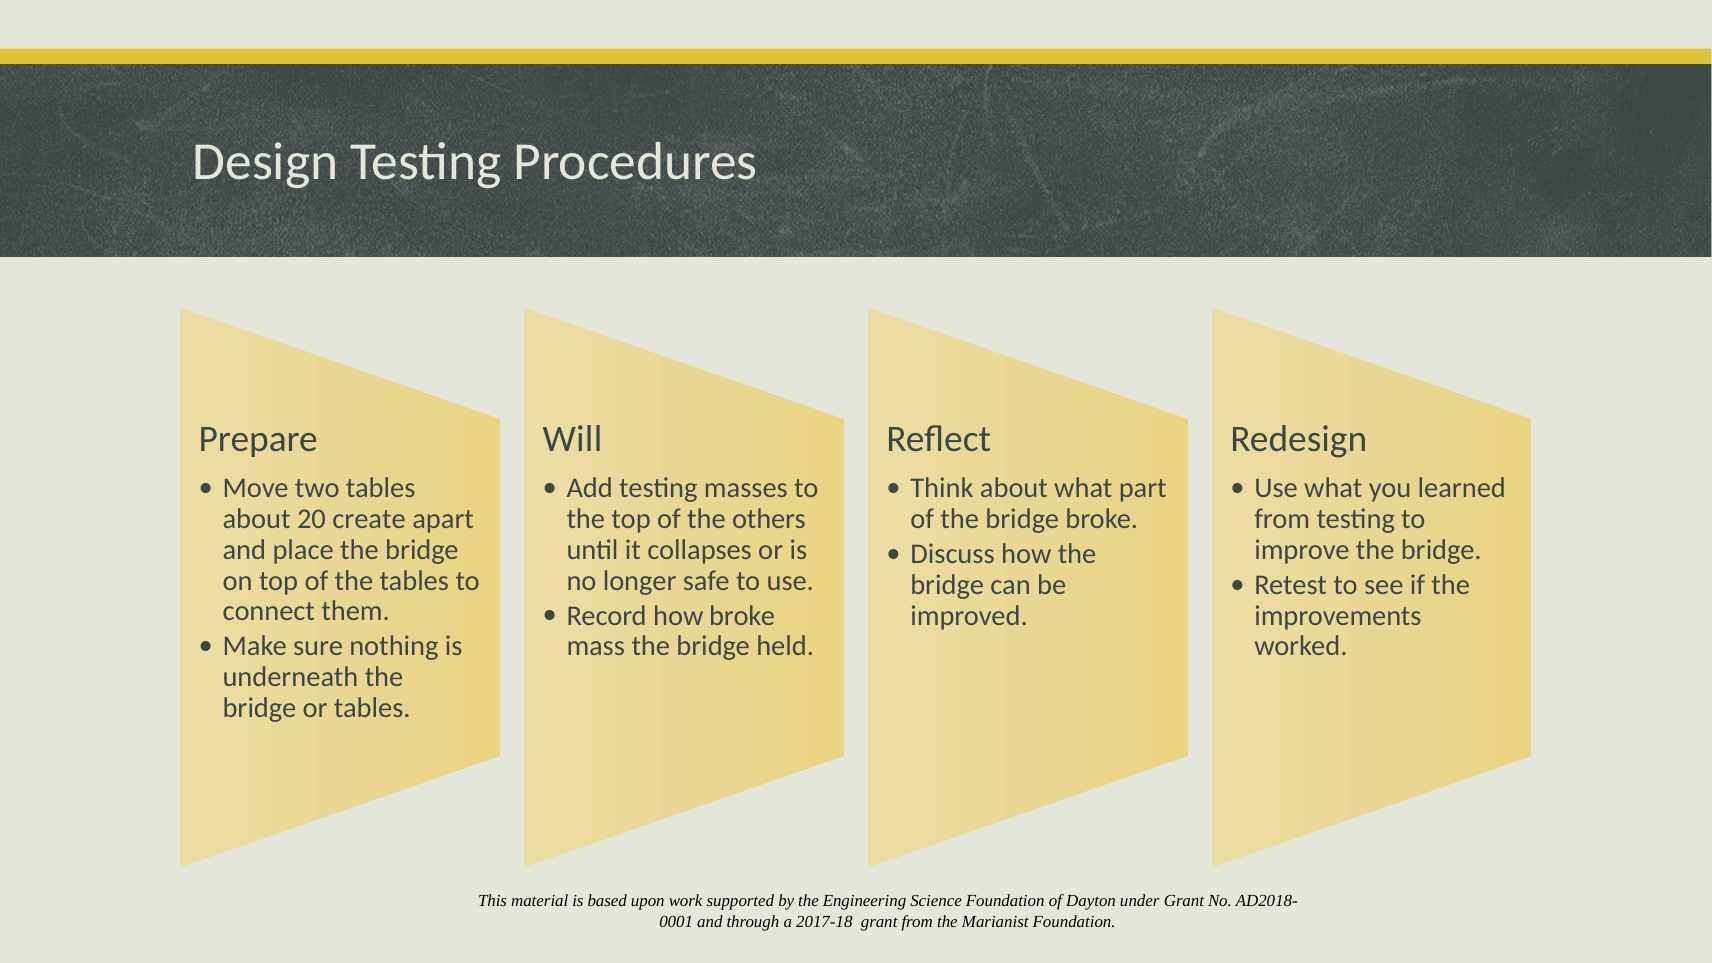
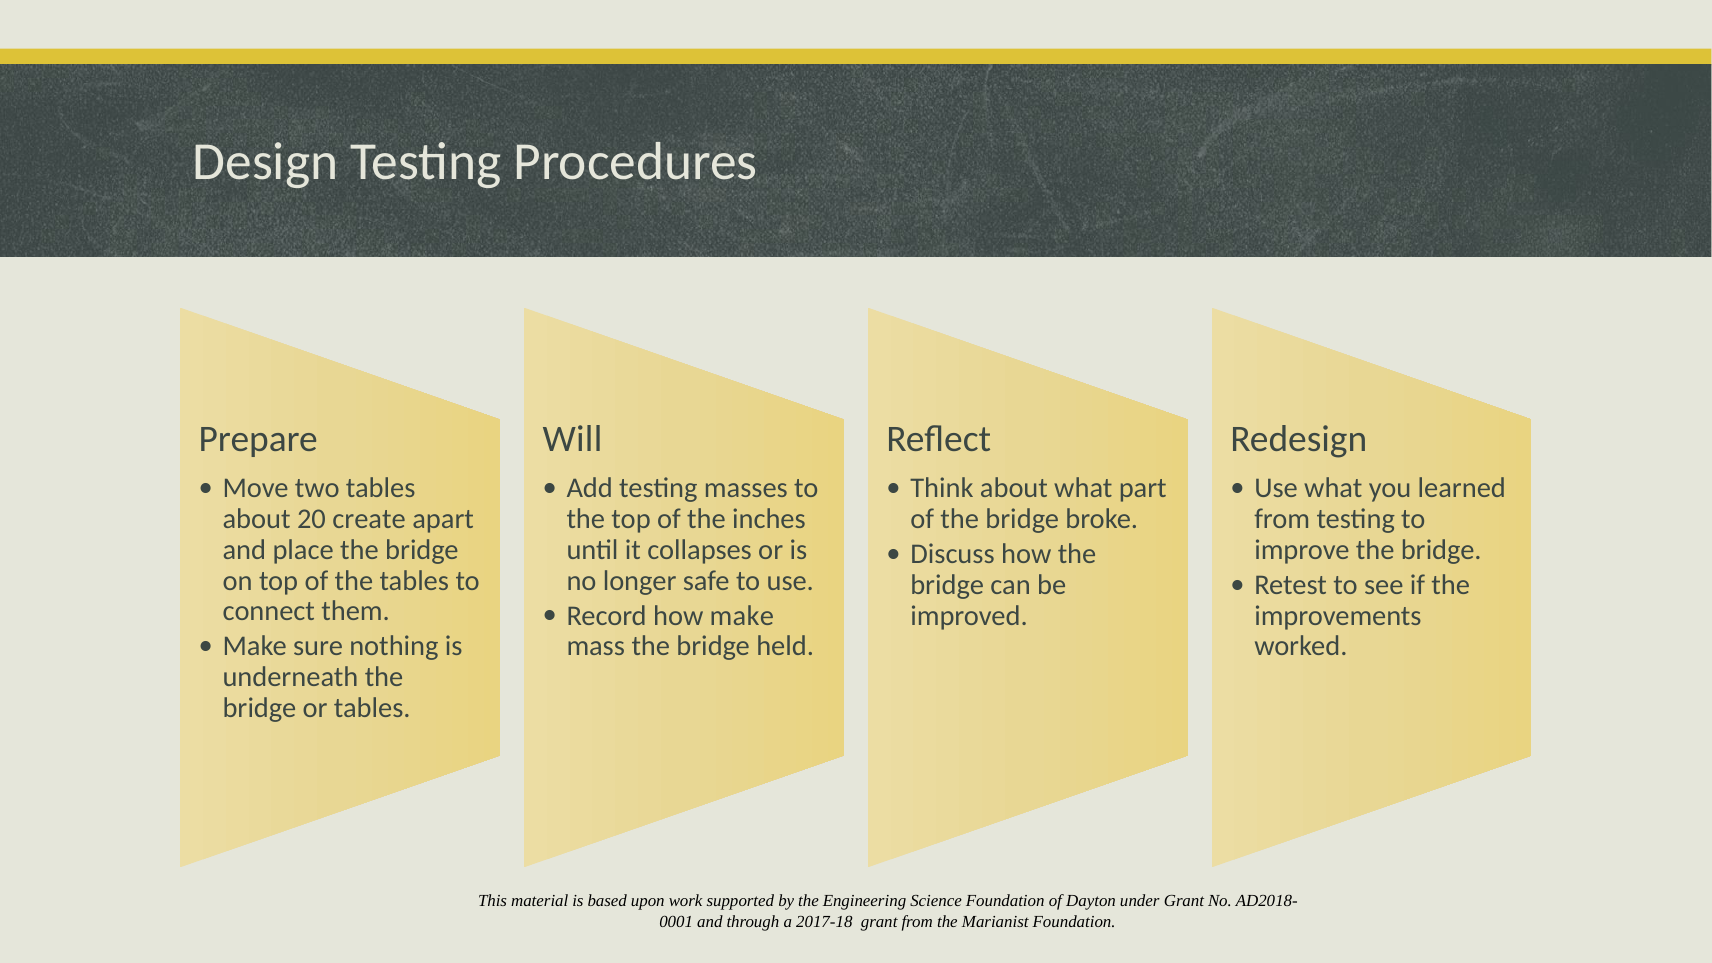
others: others -> inches
how broke: broke -> make
